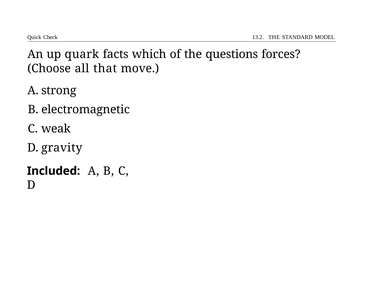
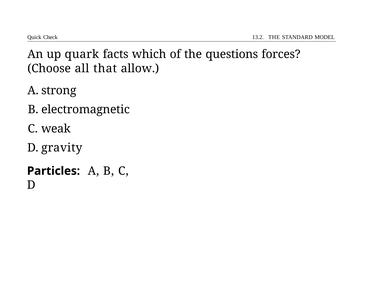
move: move -> allow
Included: Included -> Particles
